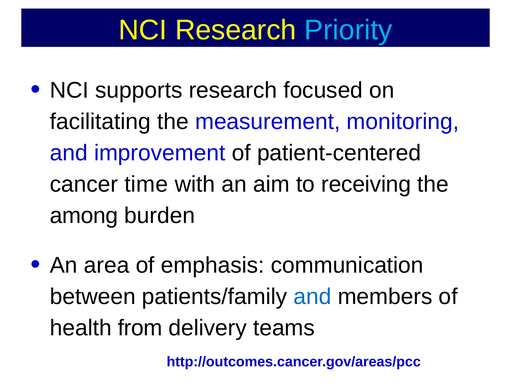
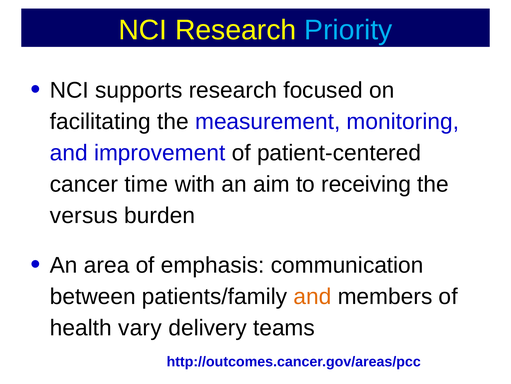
among: among -> versus
and at (312, 296) colour: blue -> orange
from: from -> vary
